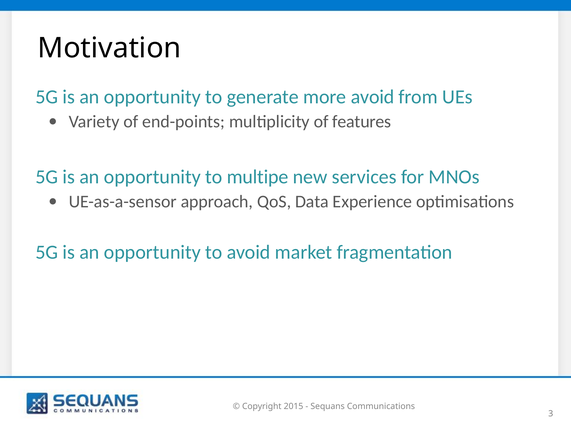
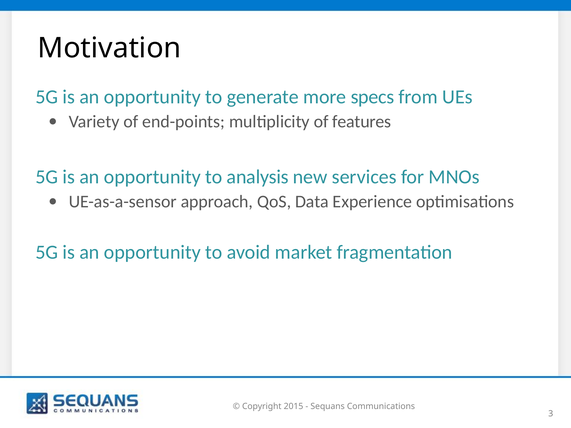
more avoid: avoid -> specs
multipe: multipe -> analysis
